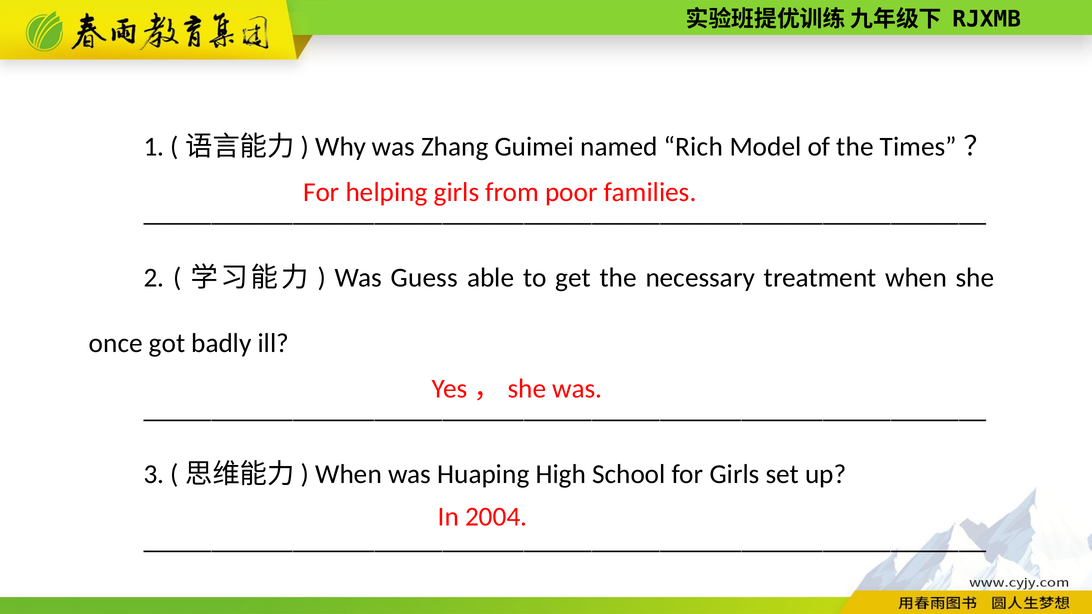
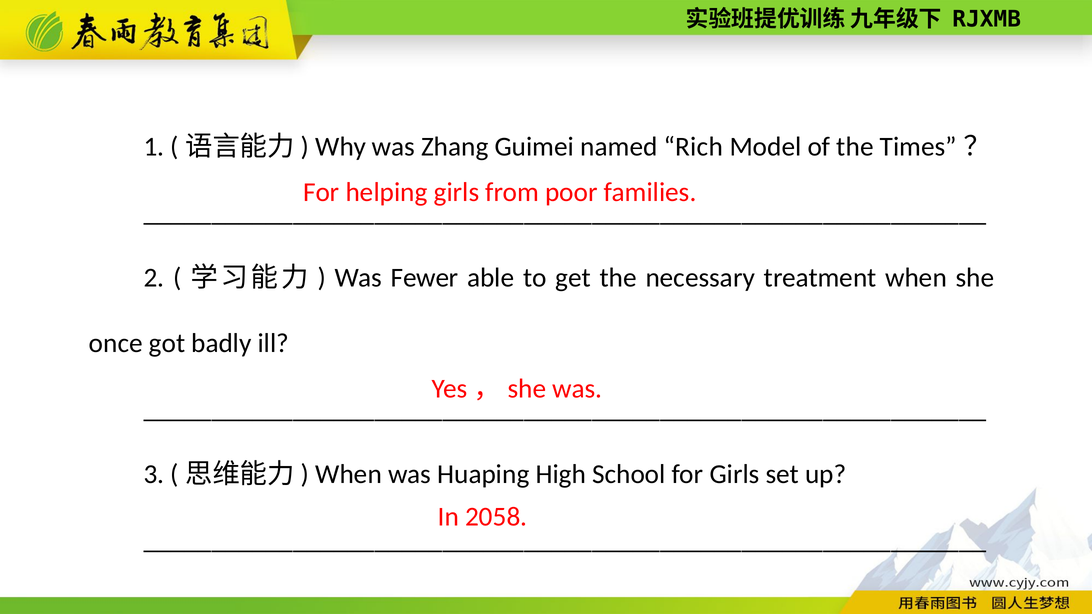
Guess: Guess -> Fewer
2004: 2004 -> 2058
